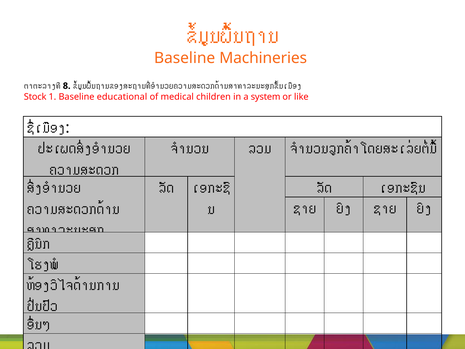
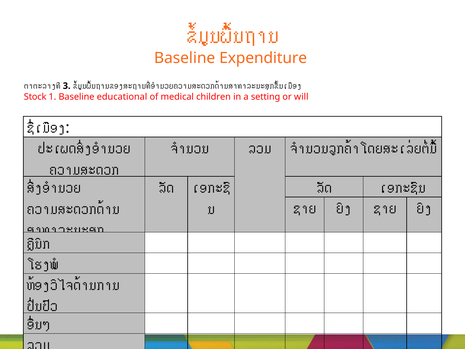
Machineries: Machineries -> Expenditure
8: 8 -> 3
system: system -> setting
like: like -> will
